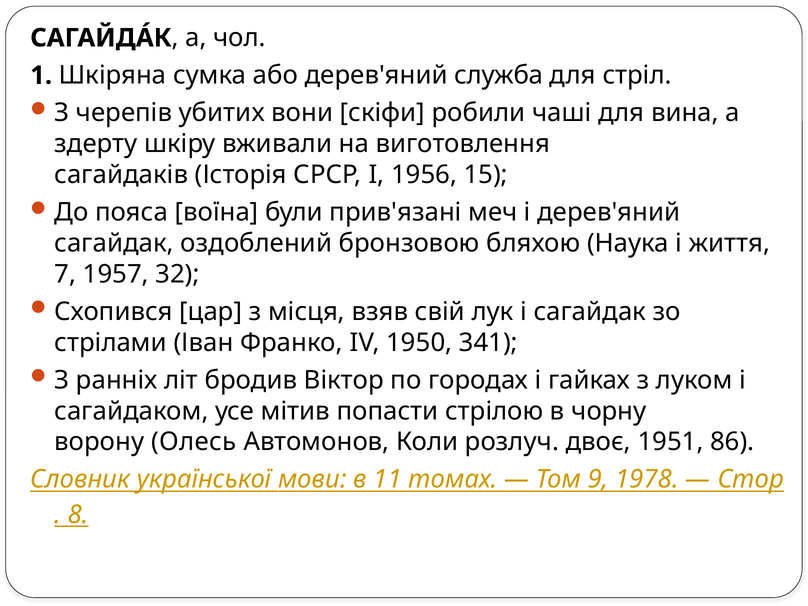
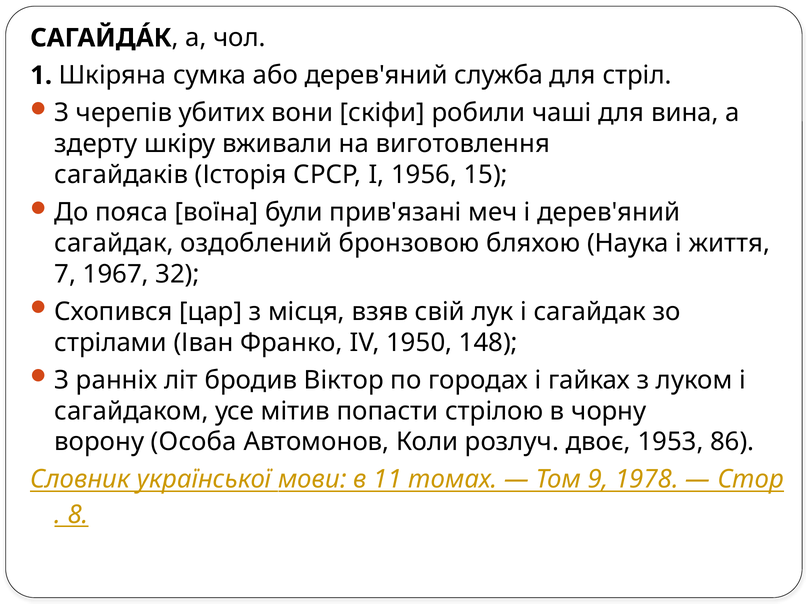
1957: 1957 -> 1967
341: 341 -> 148
Олесь: Олесь -> Особа
1951: 1951 -> 1953
